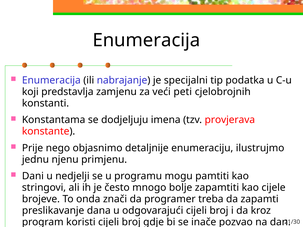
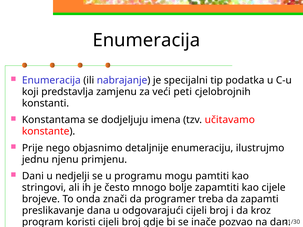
provjerava: provjerava -> učitavamo
